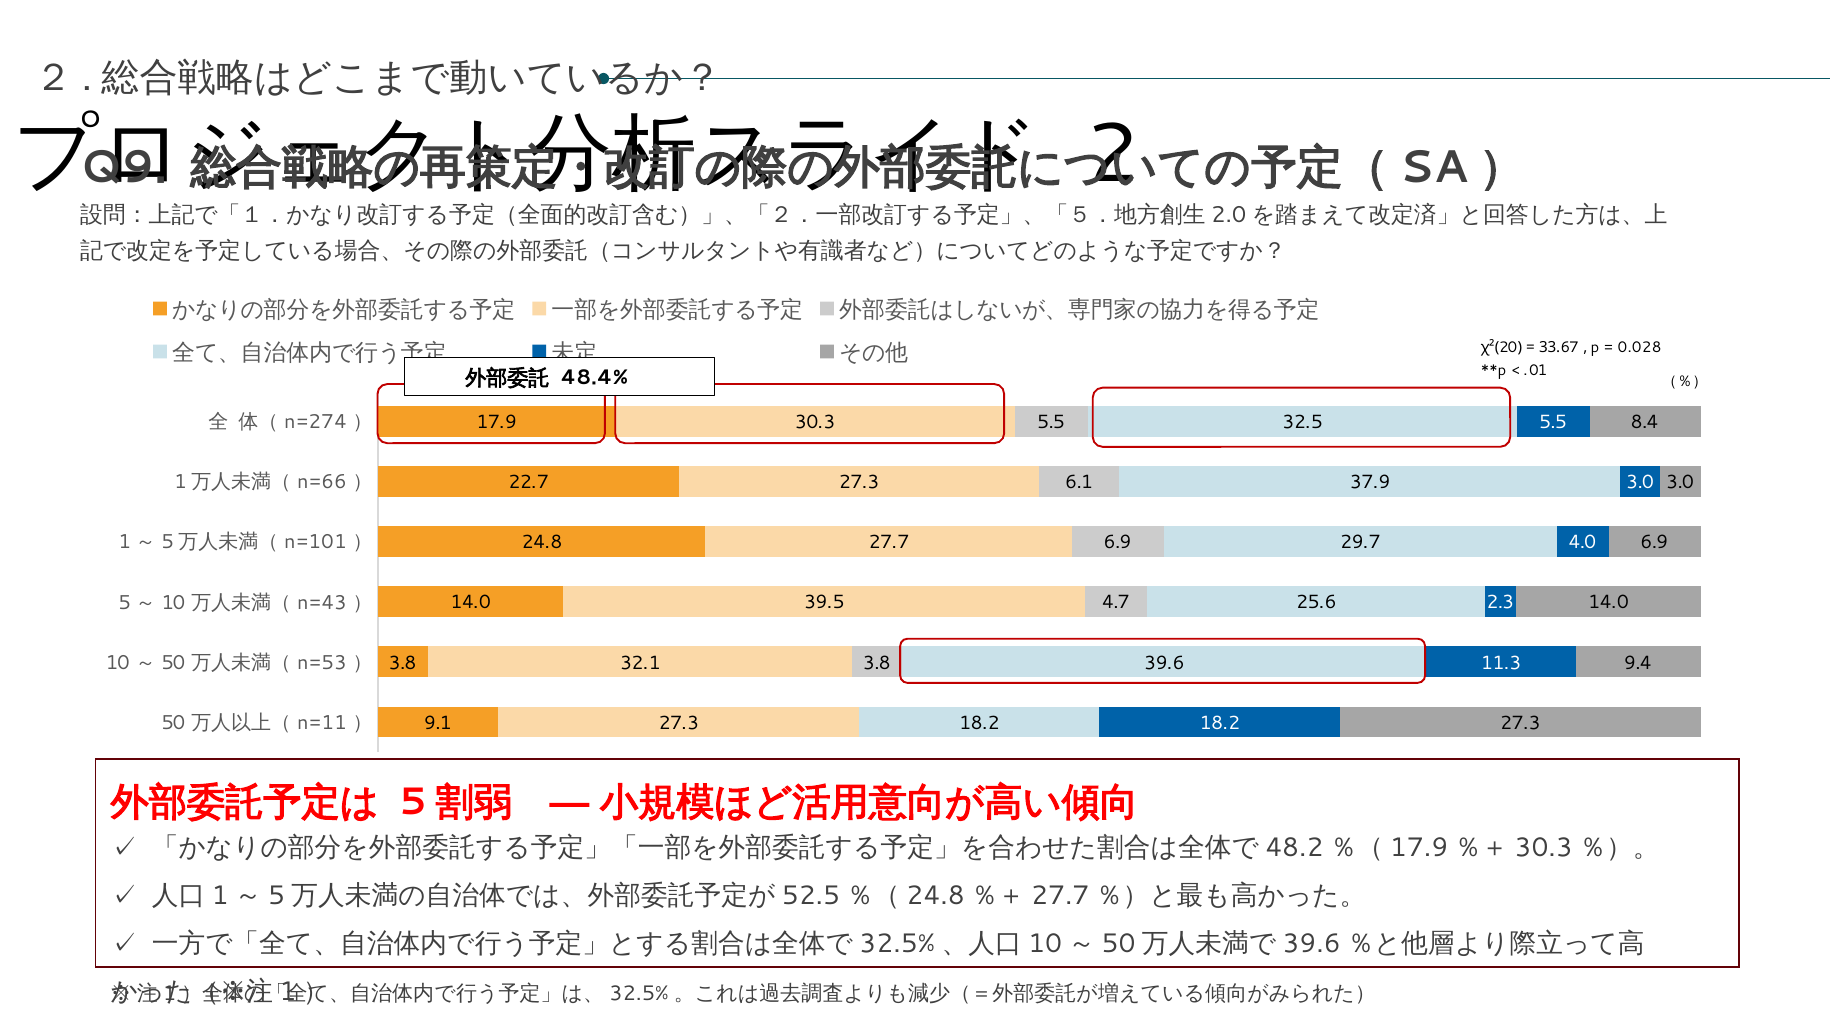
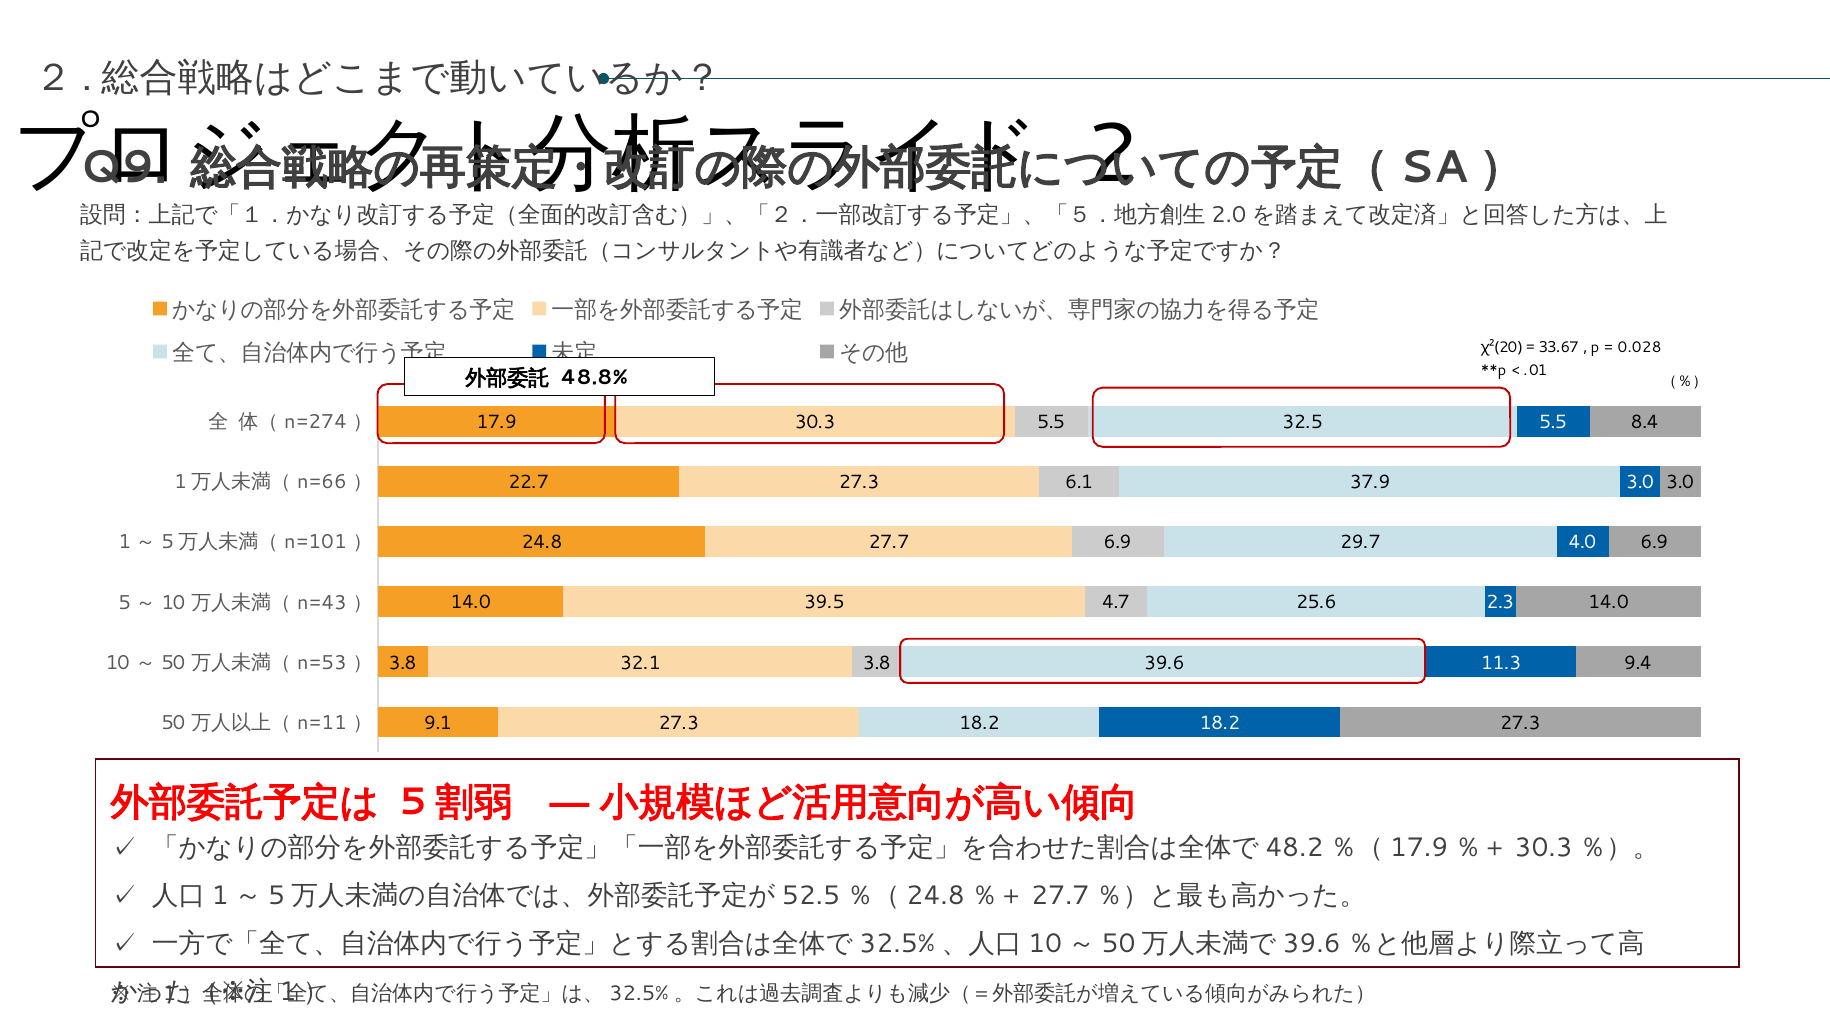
48.4%: 48.4% -> 48.8%
